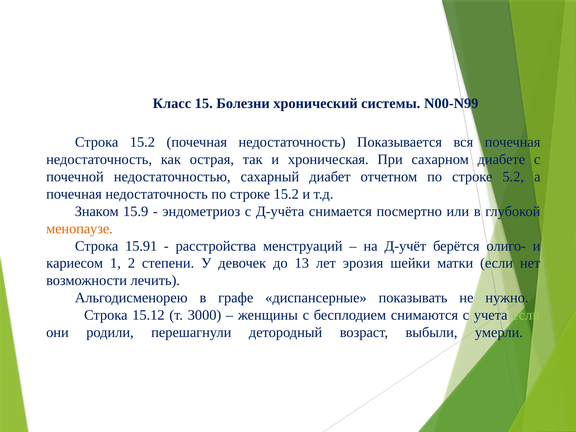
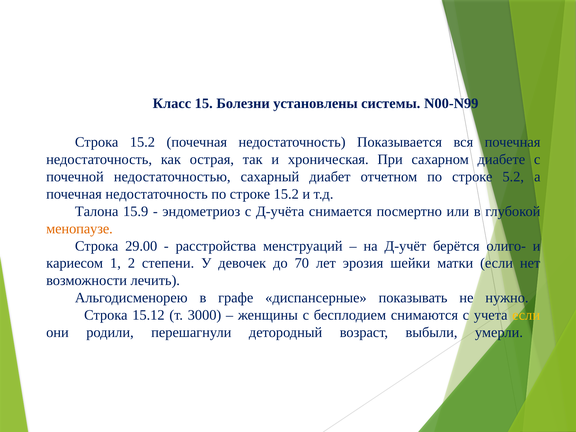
хронический: хронический -> установлены
Знаком: Знаком -> Талона
15.91: 15.91 -> 29.00
13: 13 -> 70
если at (526, 315) colour: light green -> yellow
